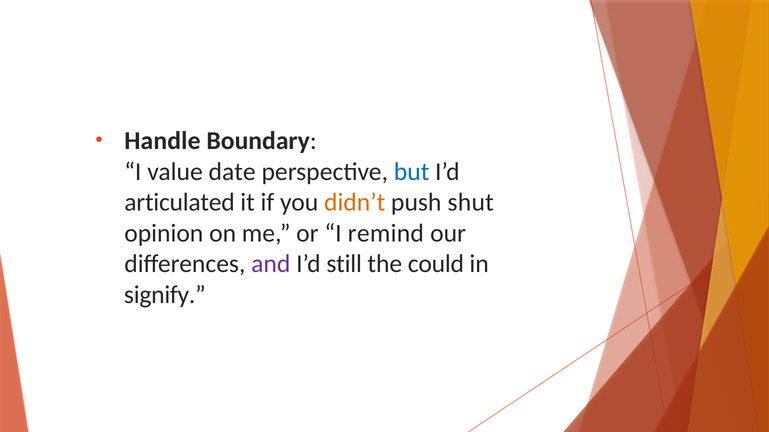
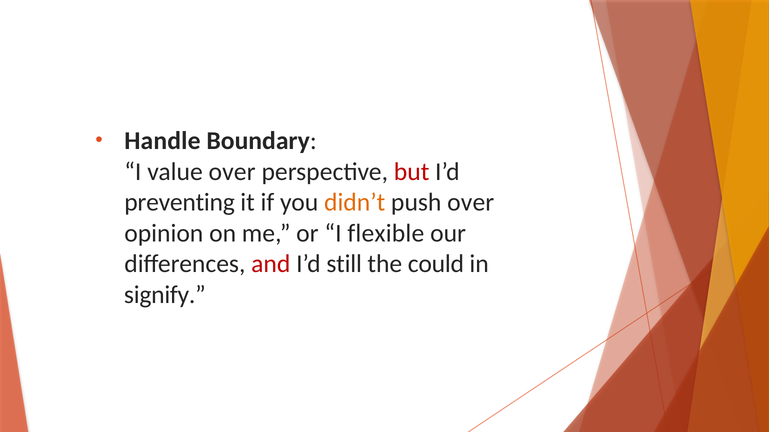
value date: date -> over
but colour: blue -> red
articulated: articulated -> preventing
push shut: shut -> over
remind: remind -> flexible
and colour: purple -> red
